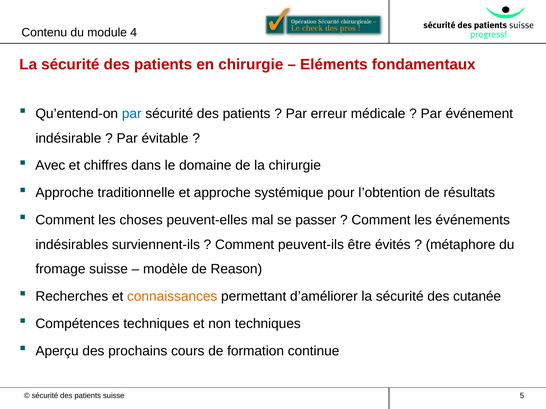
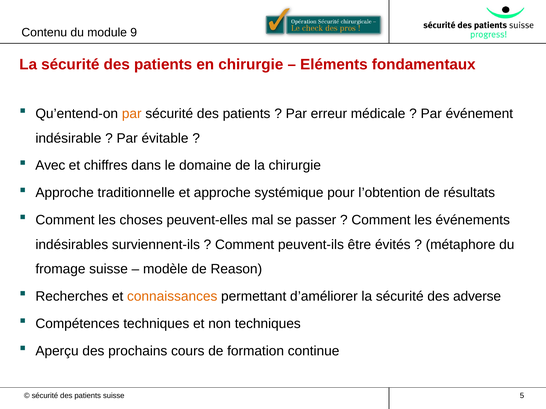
4: 4 -> 9
par at (132, 114) colour: blue -> orange
cutanée: cutanée -> adverse
